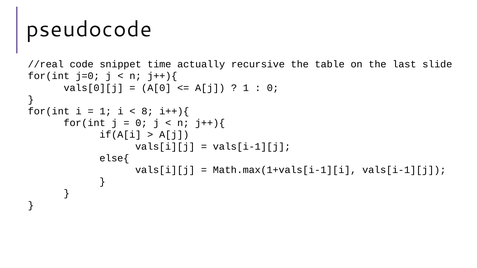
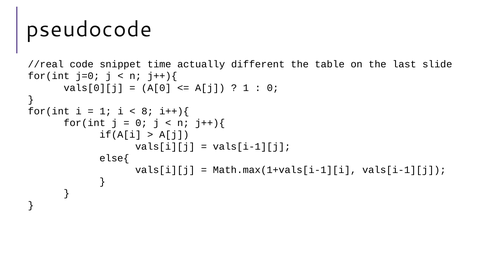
recursive: recursive -> different
